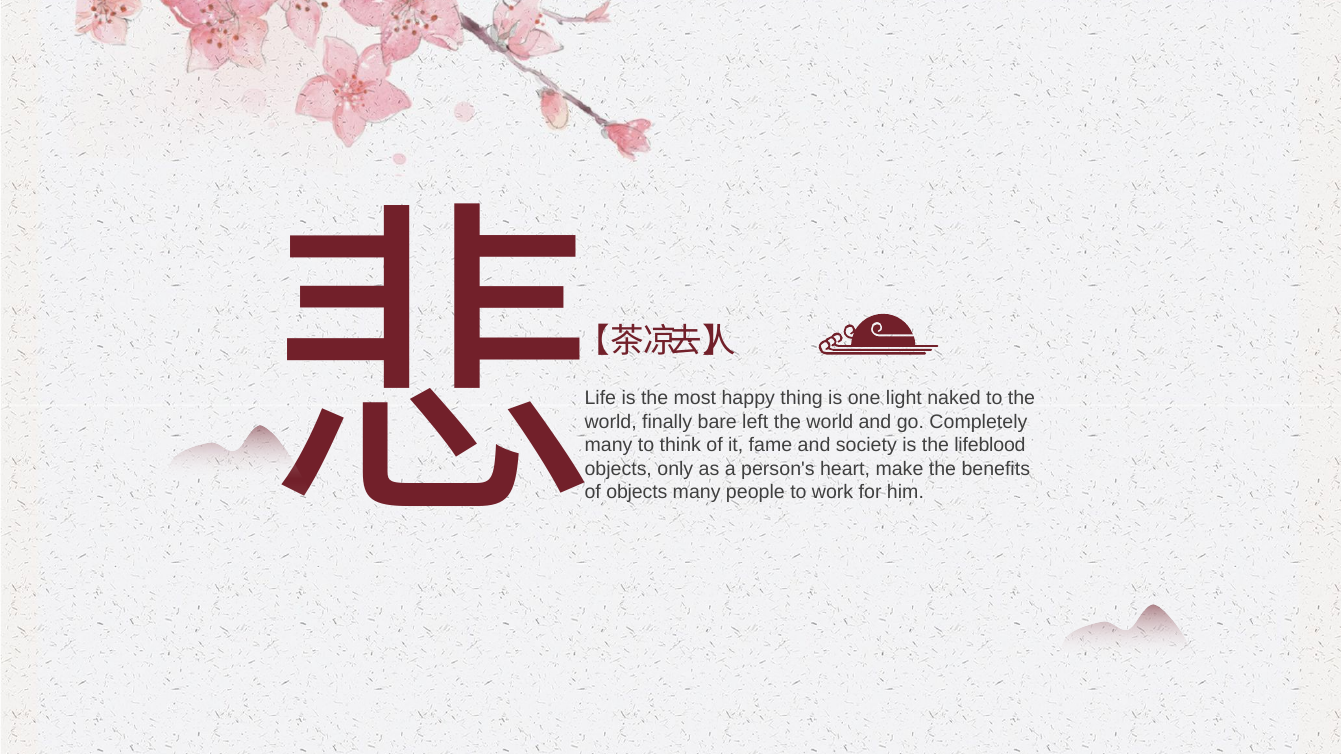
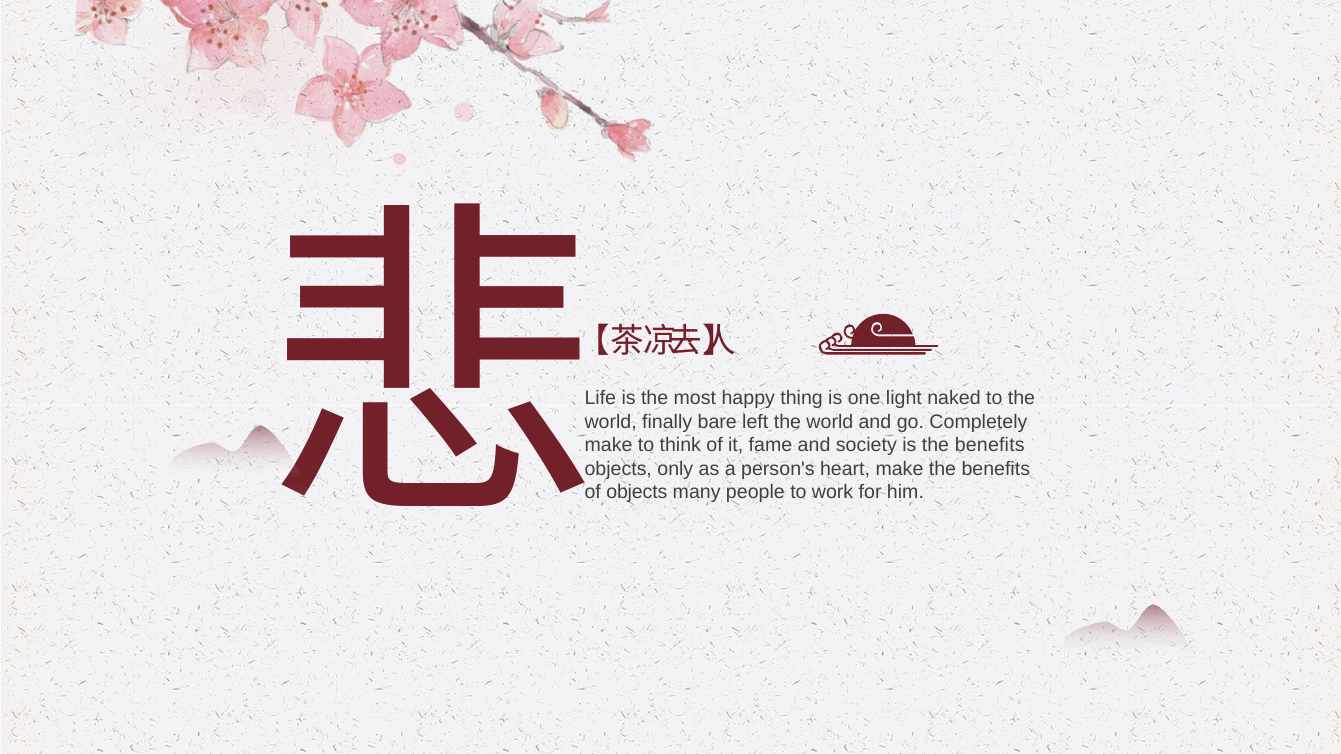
many at (608, 445): many -> make
is the lifeblood: lifeblood -> benefits
